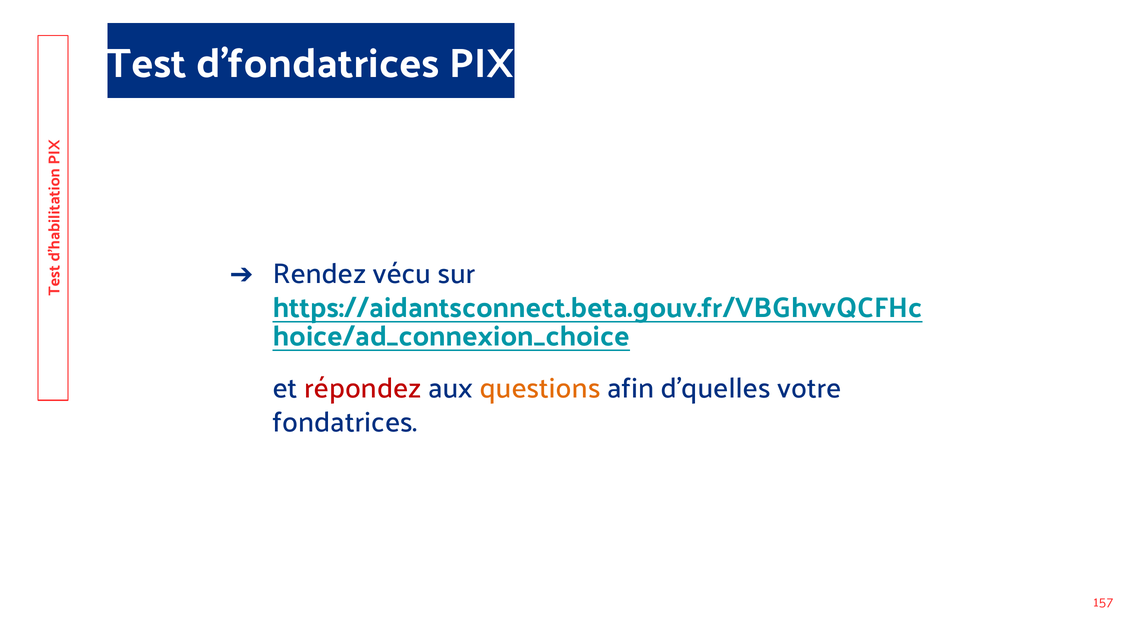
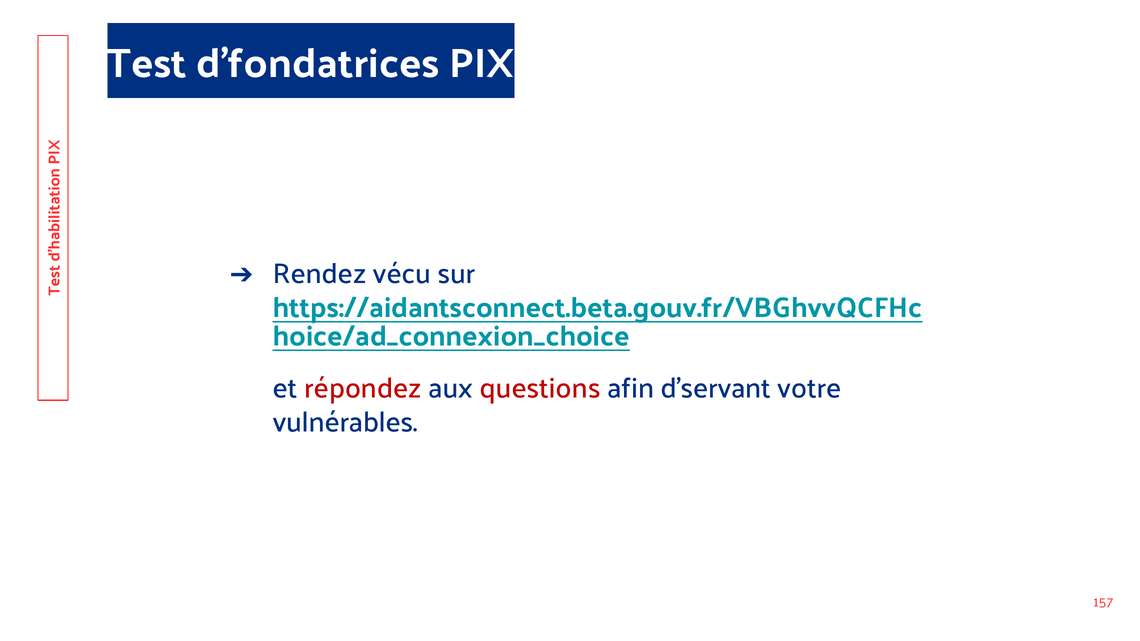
questions colour: orange -> red
d’quelles: d’quelles -> d’servant
fondatrices: fondatrices -> vulnérables
